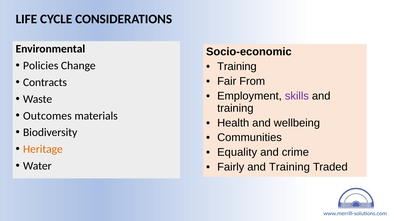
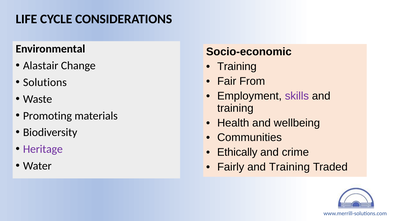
Policies: Policies -> Alastair
Contracts: Contracts -> Solutions
Outcomes: Outcomes -> Promoting
Heritage colour: orange -> purple
Equality: Equality -> Ethically
